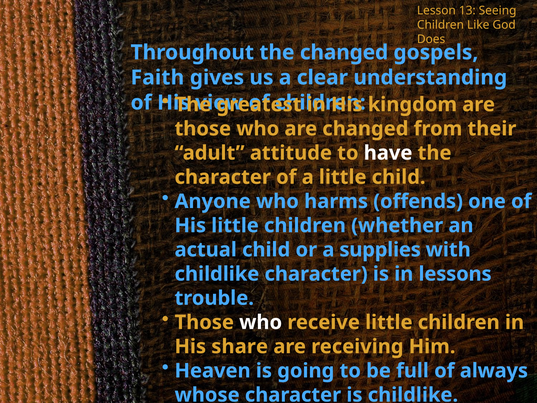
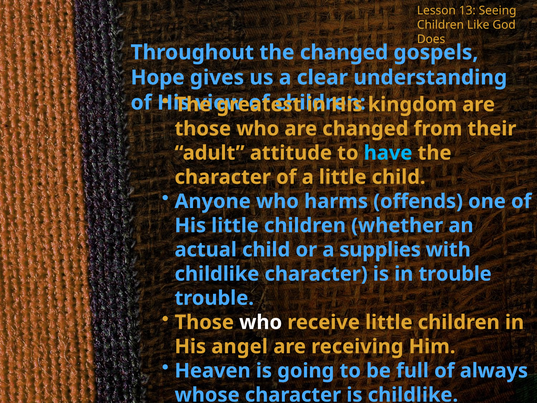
Faith: Faith -> Hope
have colour: white -> light blue
in lessons: lessons -> trouble
share: share -> angel
